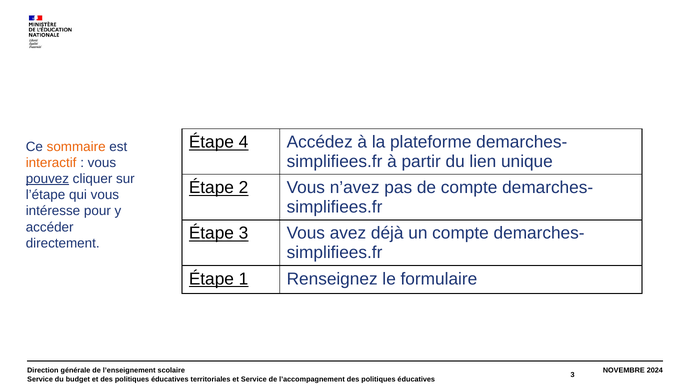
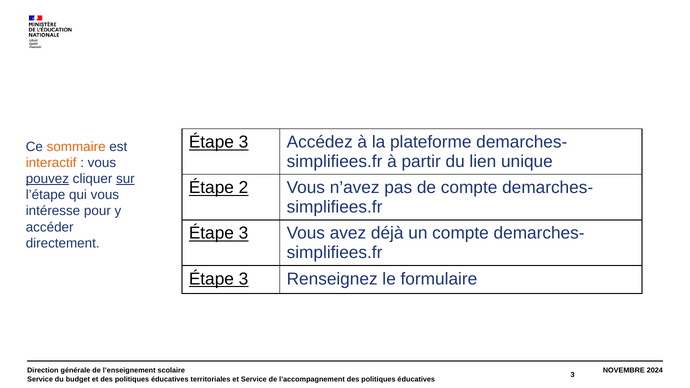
4 at (243, 142): 4 -> 3
sur underline: none -> present
1 at (243, 279): 1 -> 3
